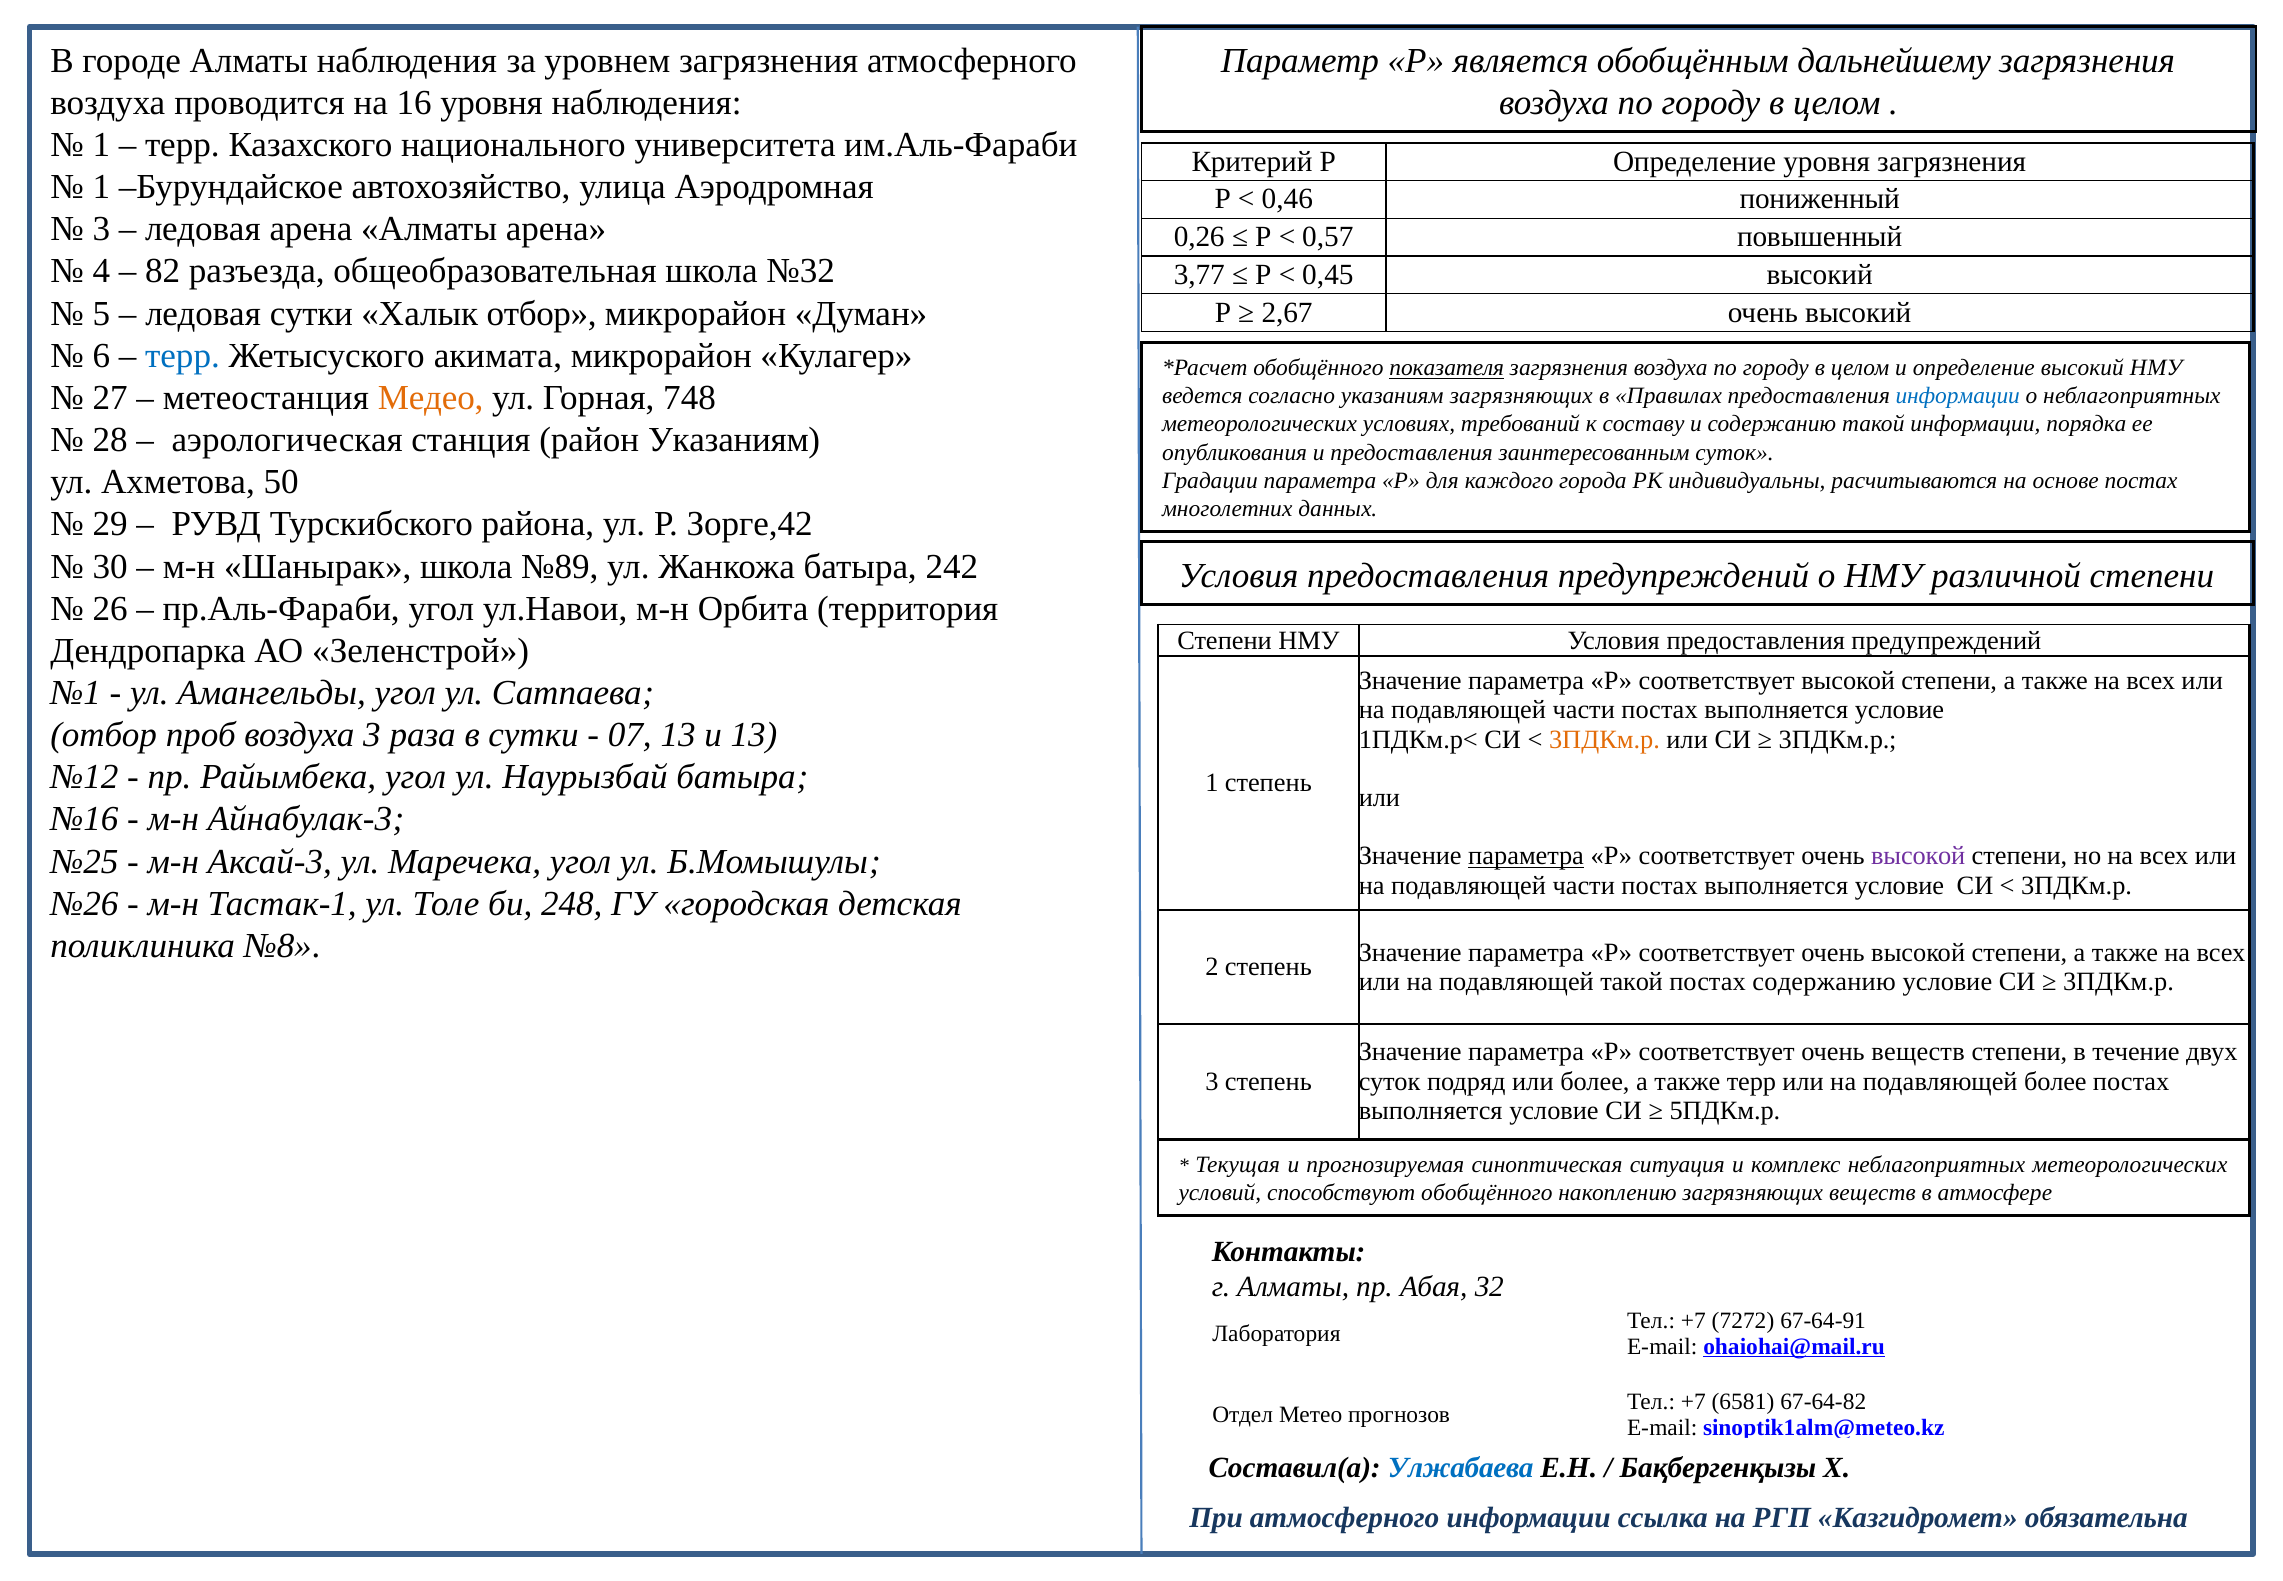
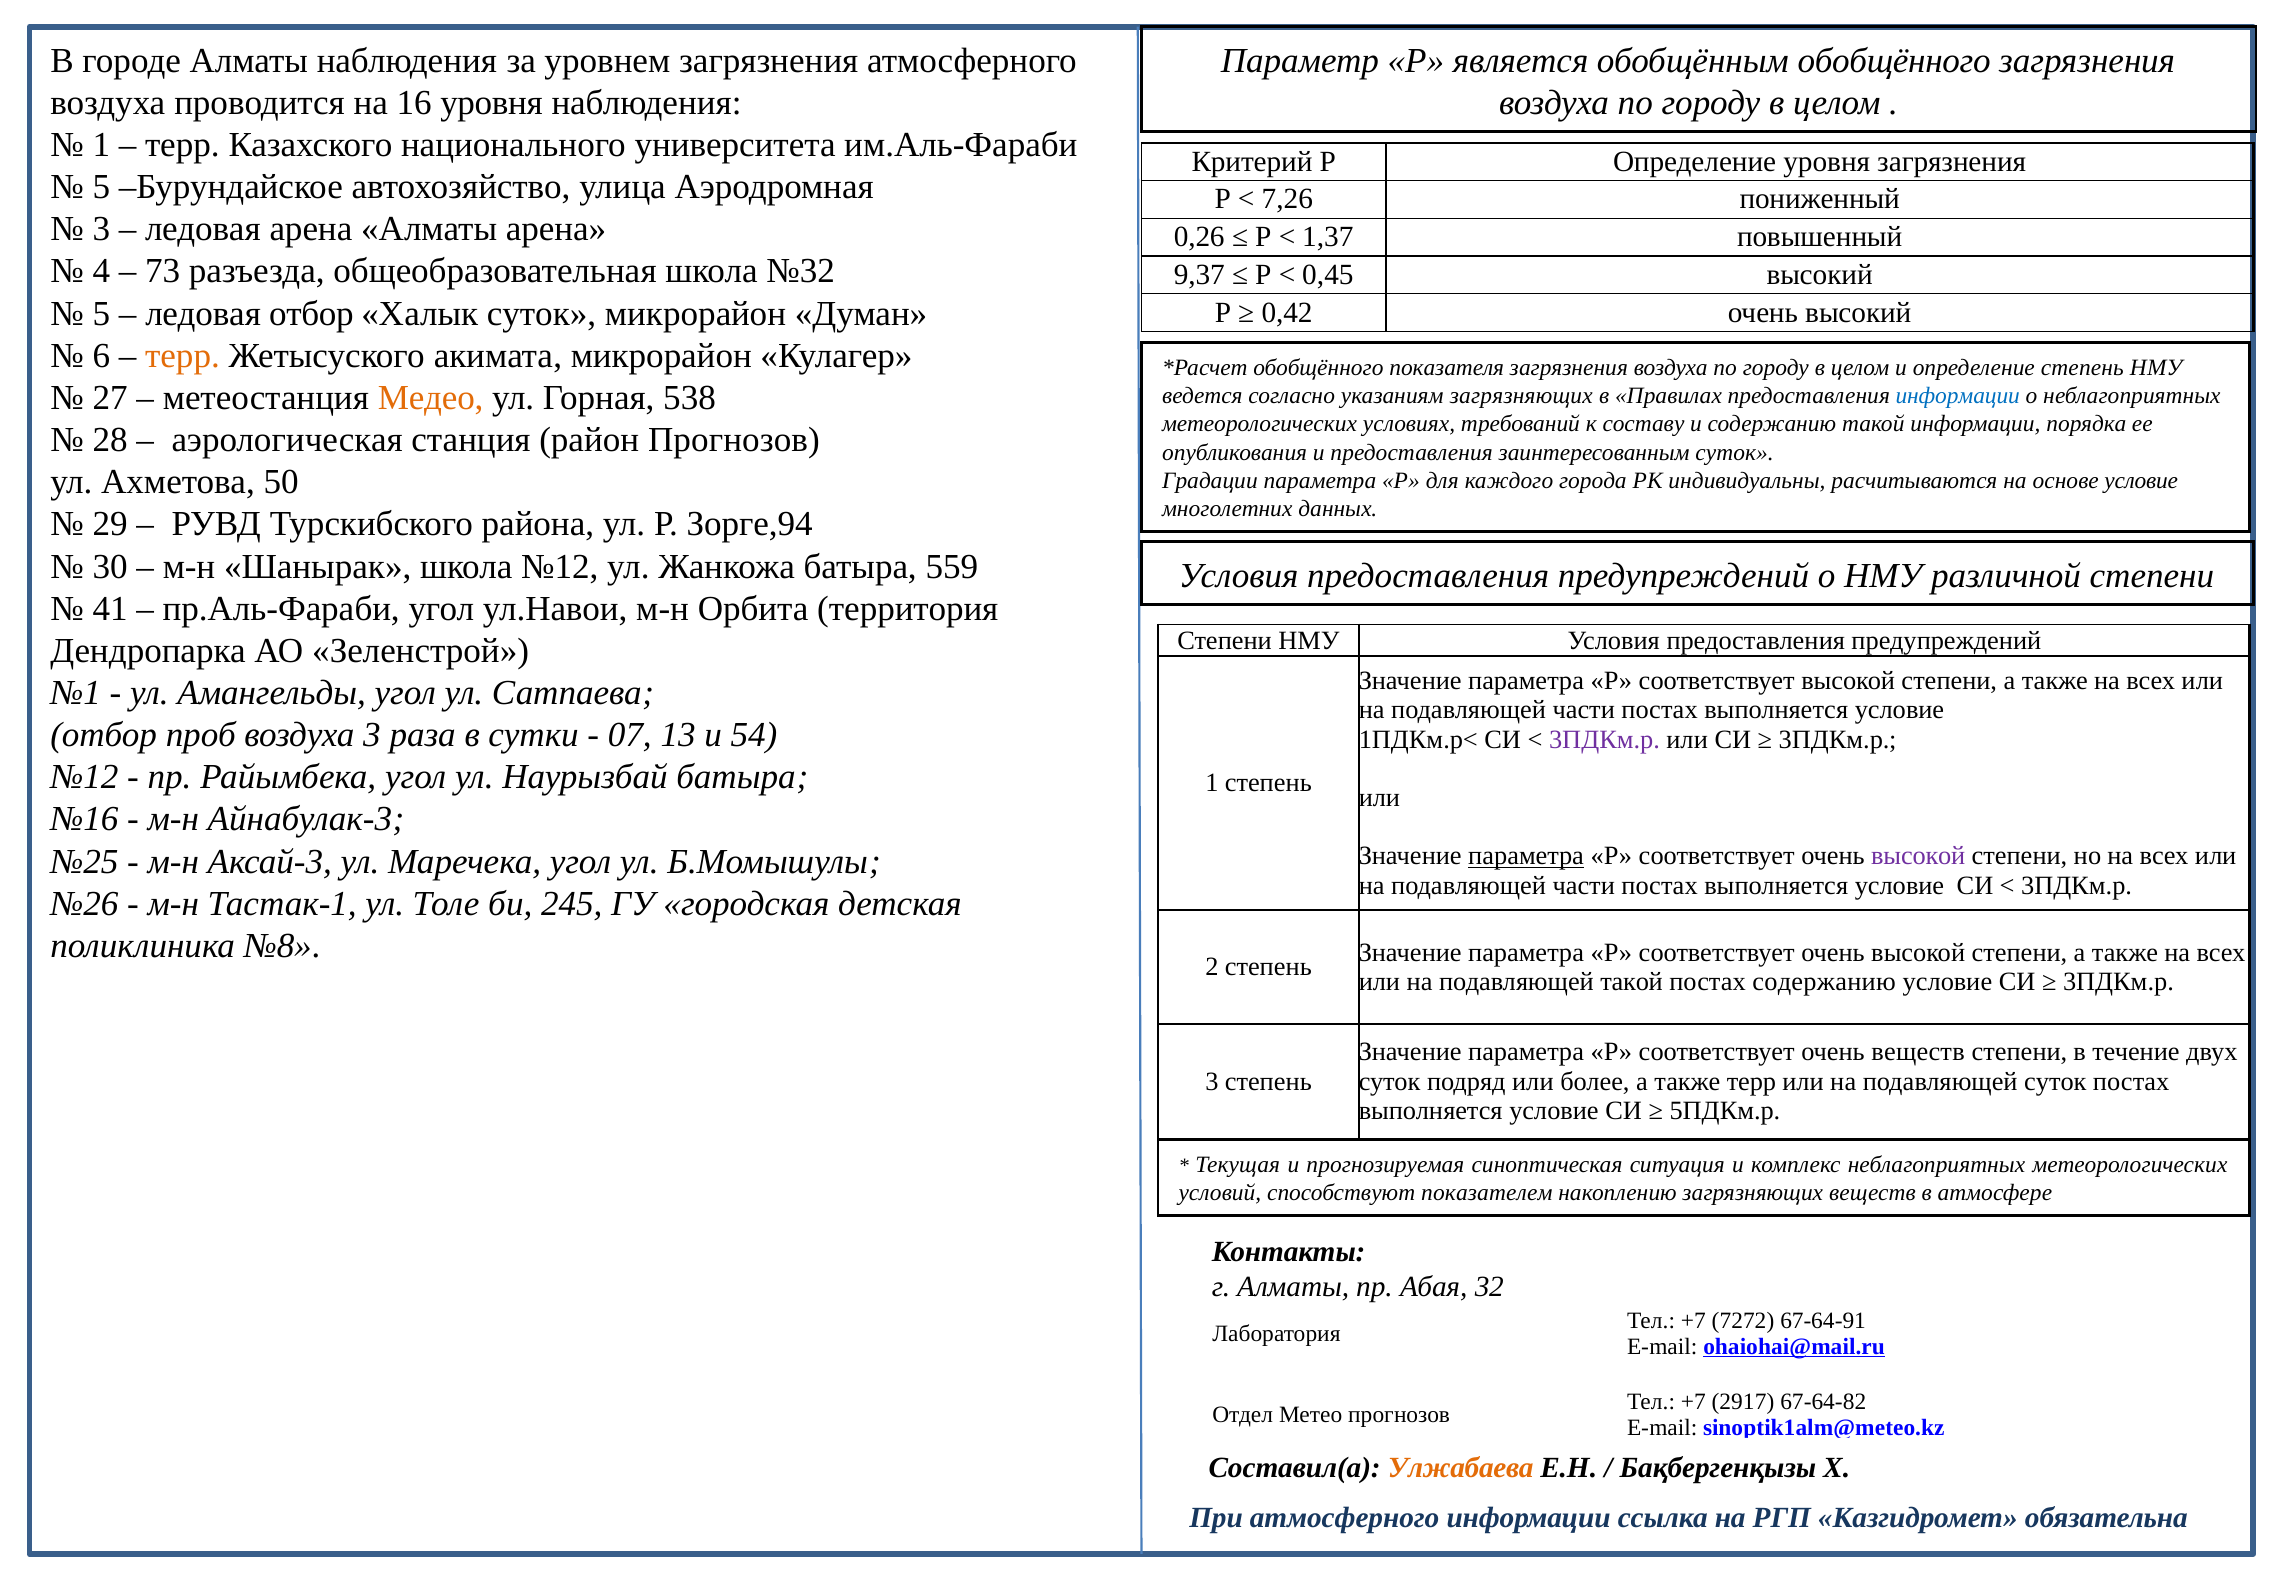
обобщённым дальнейшему: дальнейшему -> обобщённого
1 at (101, 187): 1 -> 5
0,46: 0,46 -> 7,26
0,57: 0,57 -> 1,37
82: 82 -> 73
3,77: 3,77 -> 9,37
ледовая сутки: сутки -> отбор
Халык отбор: отбор -> суток
2,67: 2,67 -> 0,42
терр at (182, 356) colour: blue -> orange
показателя underline: present -> none
определение высокий: высокий -> степень
748: 748 -> 538
район Указаниям: Указаниям -> Прогнозов
основе постах: постах -> условие
Зорге,42: Зорге,42 -> Зорге,94
школа №89: №89 -> №12
242: 242 -> 559
26: 26 -> 41
и 13: 13 -> 54
3ПДКм.р at (1605, 739) colour: orange -> purple
248: 248 -> 245
подавляющей более: более -> суток
способствуют обобщённого: обобщённого -> показателем
6581: 6581 -> 2917
Улжабаева colour: blue -> orange
